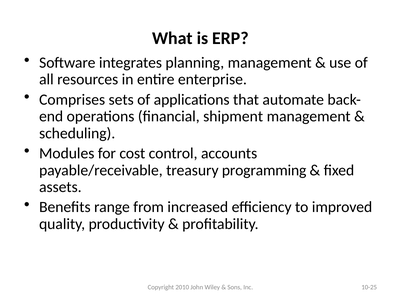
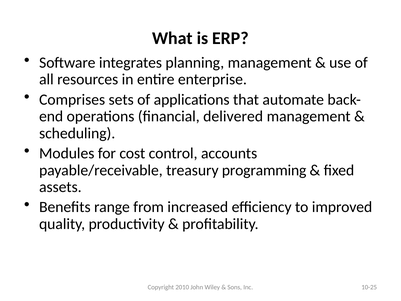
shipment: shipment -> delivered
